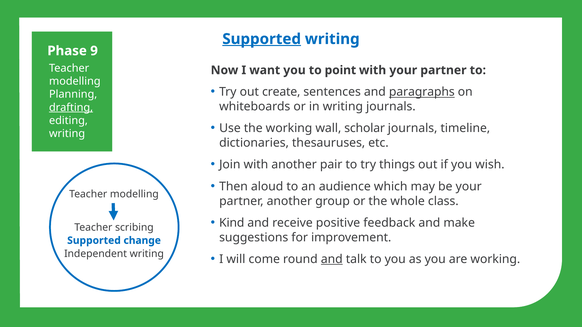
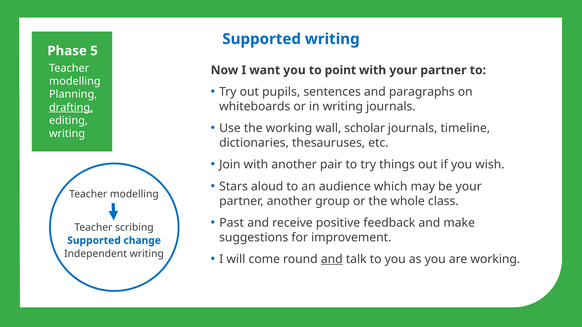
Supported at (262, 39) underline: present -> none
9: 9 -> 5
create: create -> pupils
paragraphs underline: present -> none
Then: Then -> Stars
Kind: Kind -> Past
